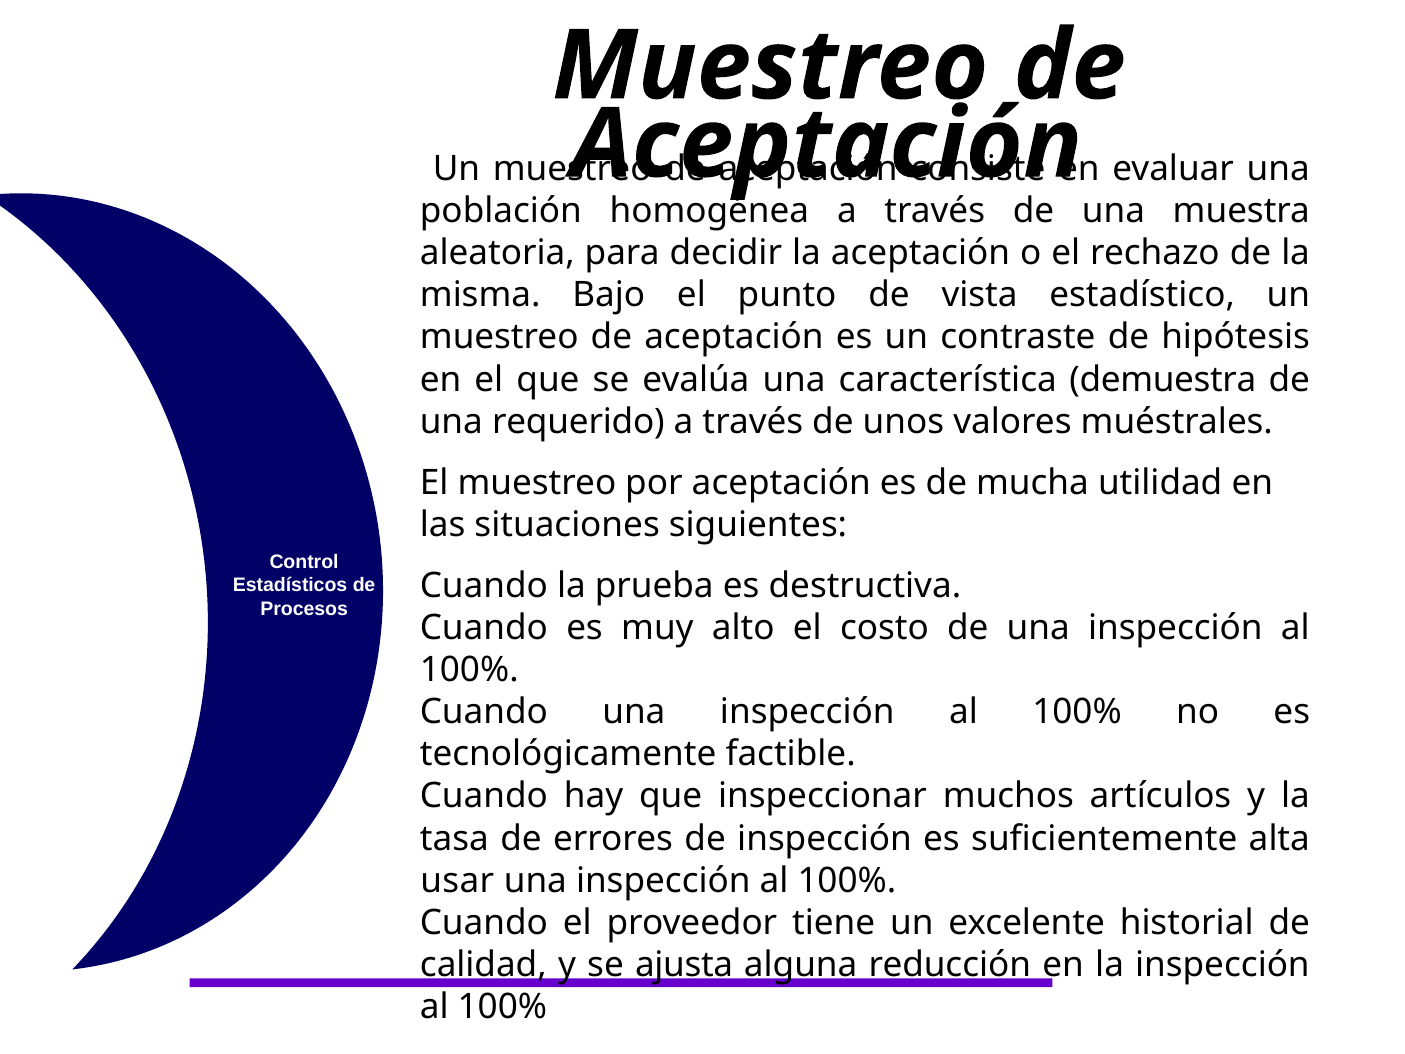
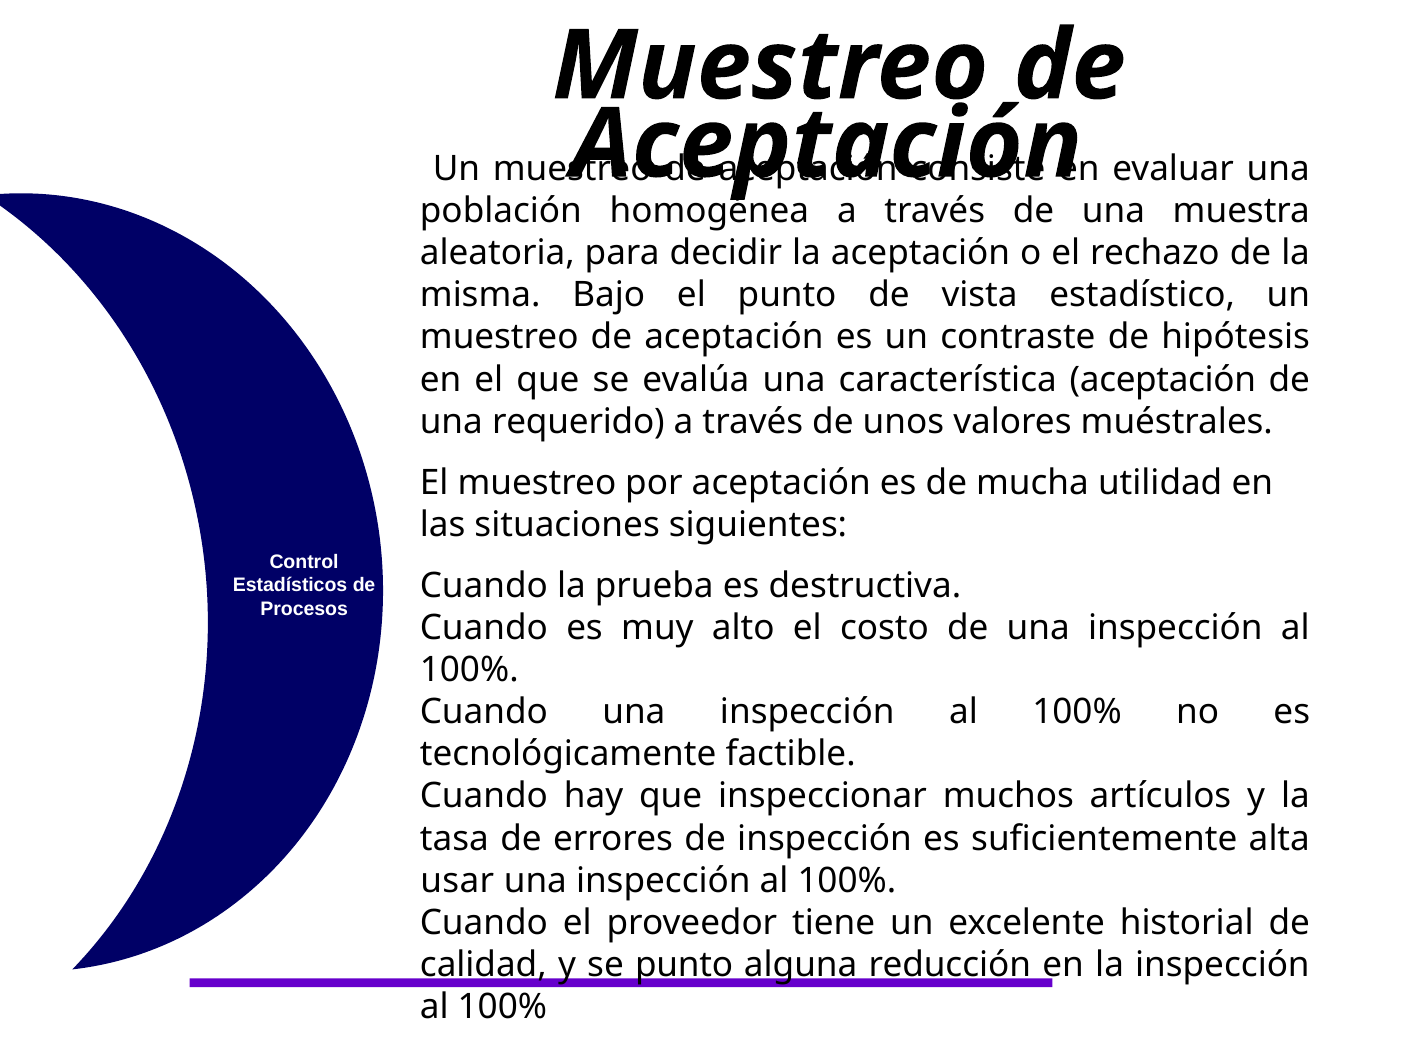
característica demuestra: demuestra -> aceptación
se ajusta: ajusta -> punto
